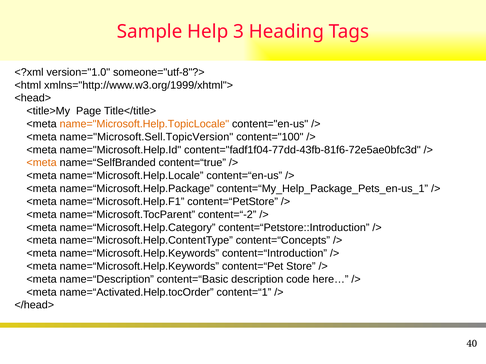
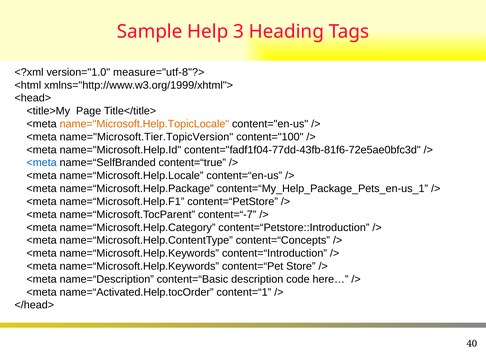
someone="utf-8"?>: someone="utf-8"?> -> measure="utf-8"?>
name="Microsoft.Sell.TopicVersion: name="Microsoft.Sell.TopicVersion -> name="Microsoft.Tier.TopicVersion
<meta at (42, 163) colour: orange -> blue
content=“-2: content=“-2 -> content=“-7
